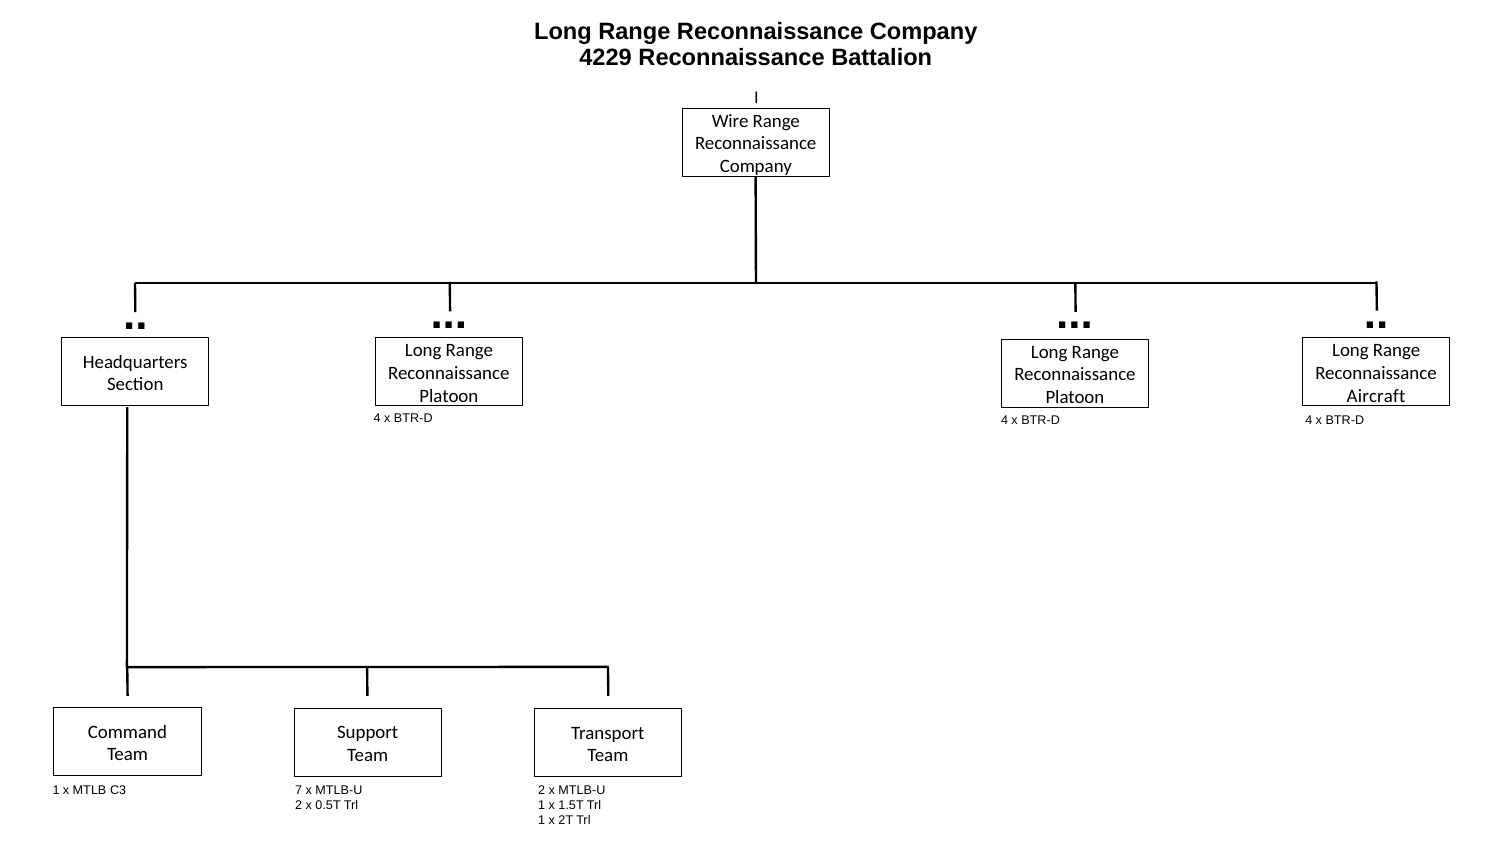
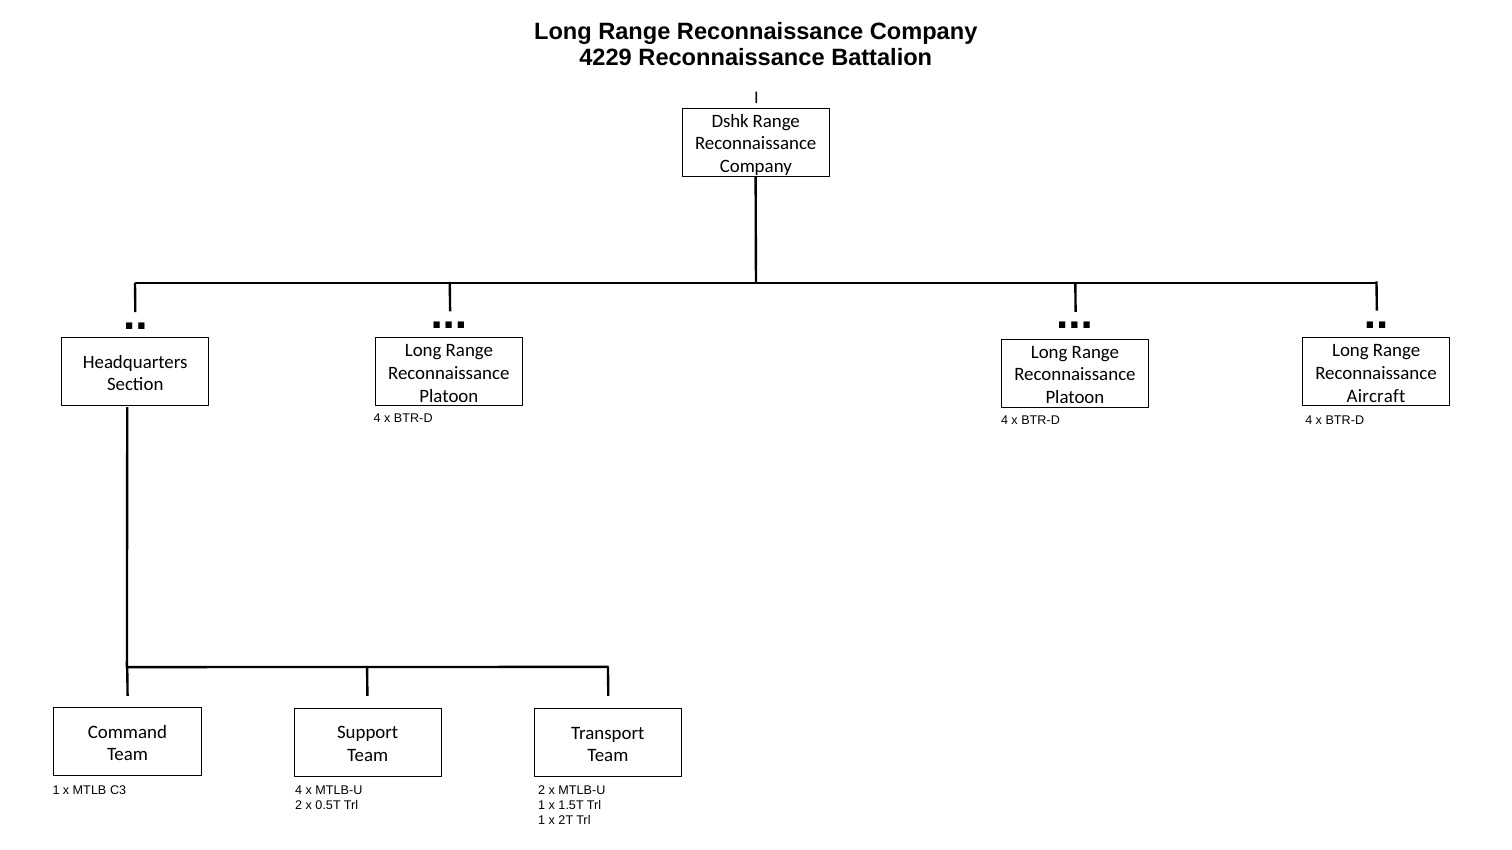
Wire: Wire -> Dshk
C3 7: 7 -> 4
